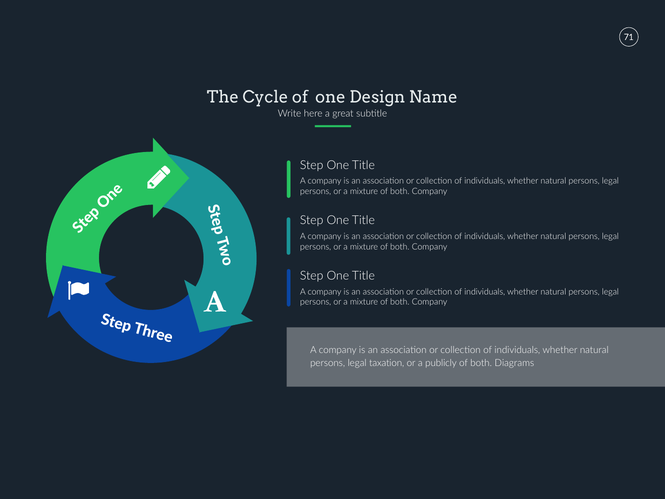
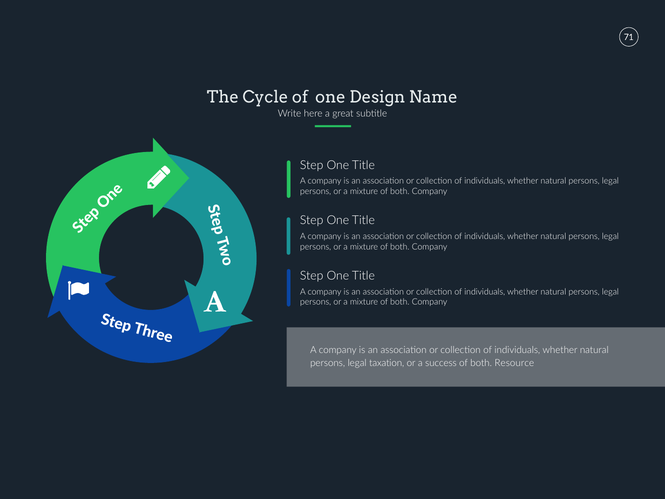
publicly: publicly -> success
Diagrams: Diagrams -> Resource
